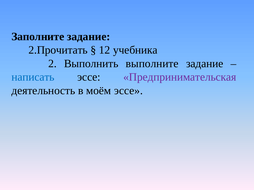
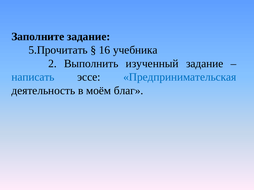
2.Прочитать: 2.Прочитать -> 5.Прочитать
12: 12 -> 16
выполните: выполните -> изученный
Предпринимательская colour: purple -> blue
моём эссе: эссе -> благ
